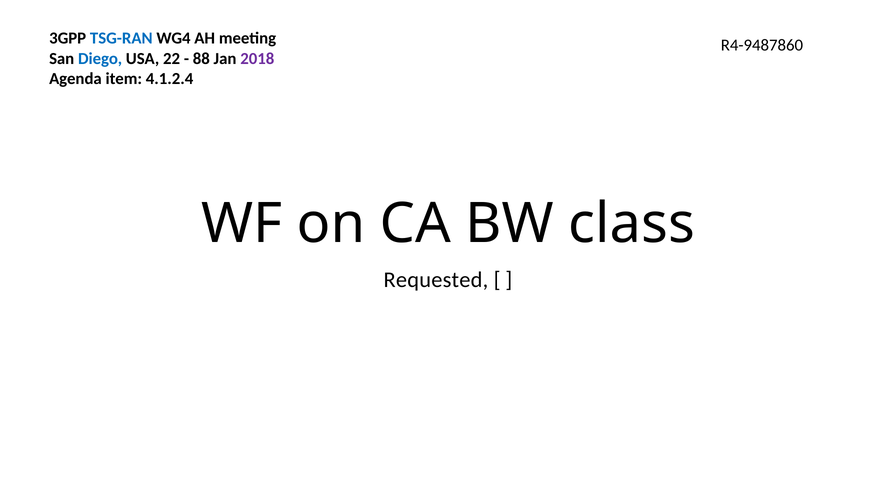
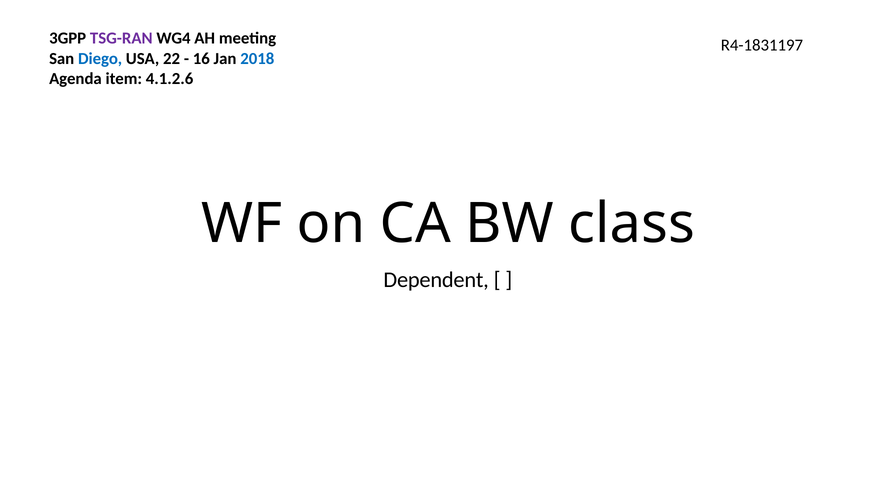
TSG-RAN colour: blue -> purple
R4-9487860: R4-9487860 -> R4-1831197
88: 88 -> 16
2018 colour: purple -> blue
4.1.2.4: 4.1.2.4 -> 4.1.2.6
Requested: Requested -> Dependent
